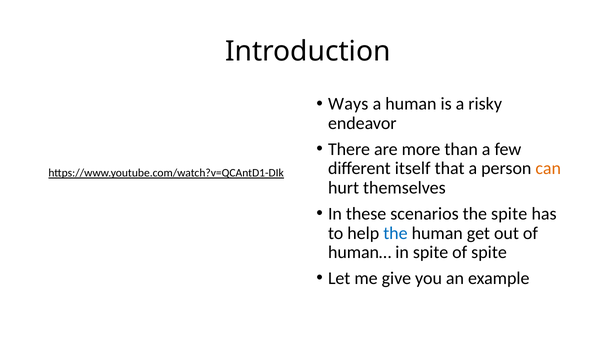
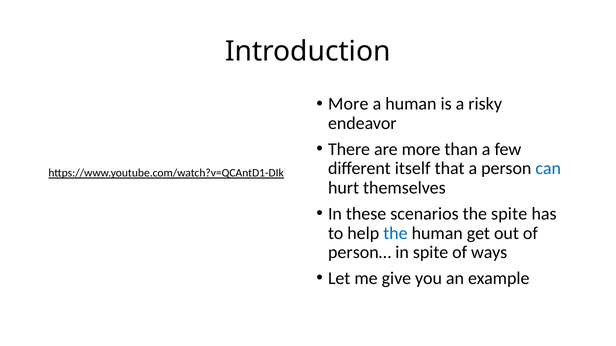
Ways at (348, 104): Ways -> More
can colour: orange -> blue
human…: human… -> person…
of spite: spite -> ways
